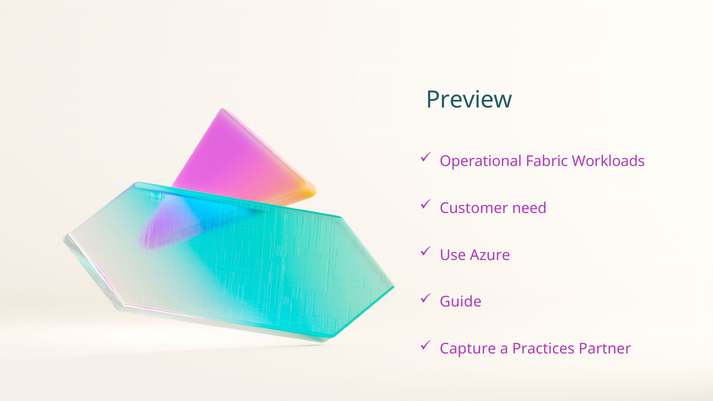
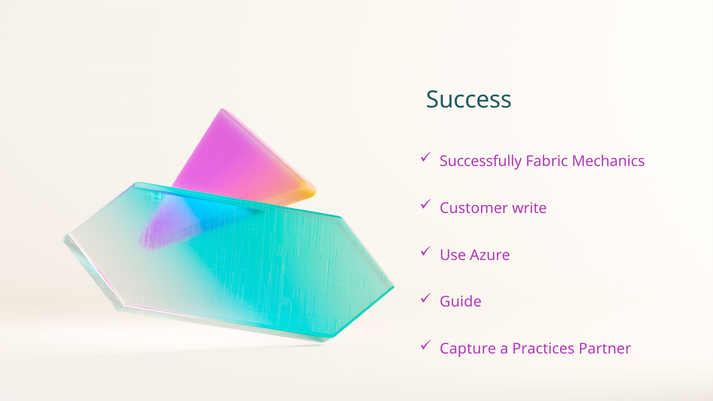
Preview: Preview -> Success
Operational: Operational -> Successfully
Workloads: Workloads -> Mechanics
need: need -> write
